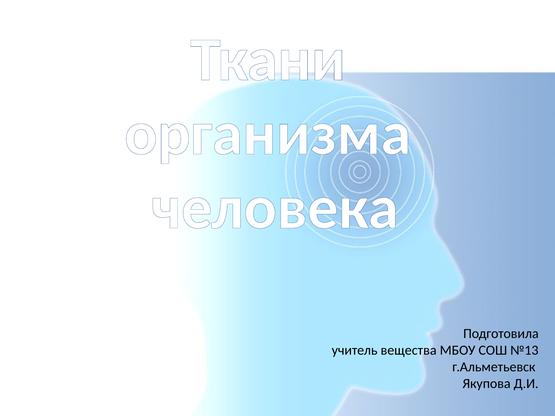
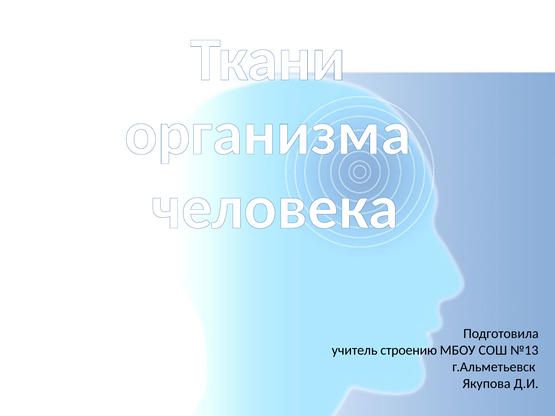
вещества: вещества -> строению
